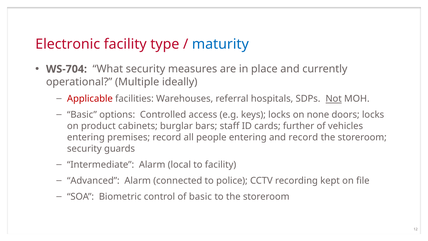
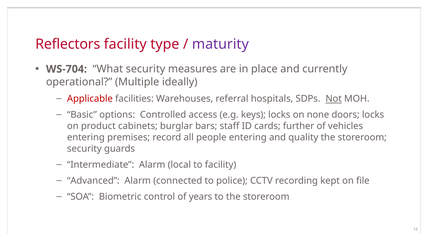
Electronic: Electronic -> Reflectors
maturity colour: blue -> purple
and record: record -> quality
of basic: basic -> years
